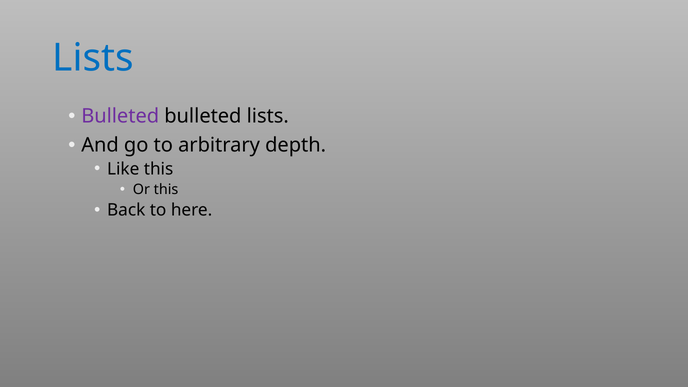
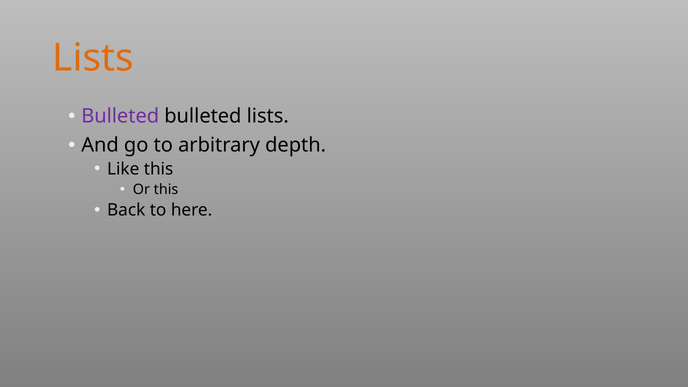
Lists at (93, 58) colour: blue -> orange
